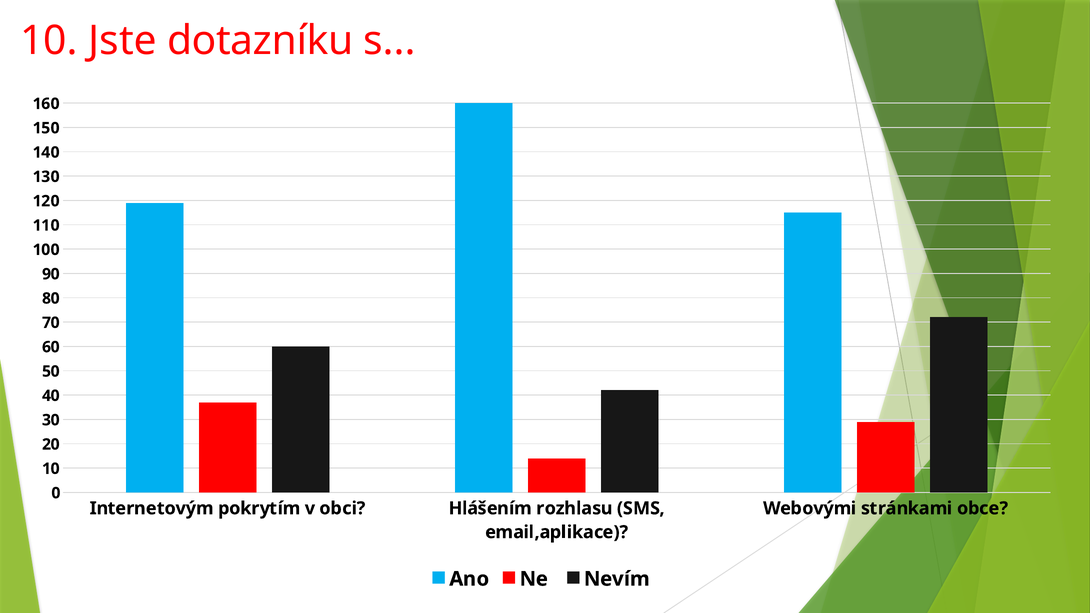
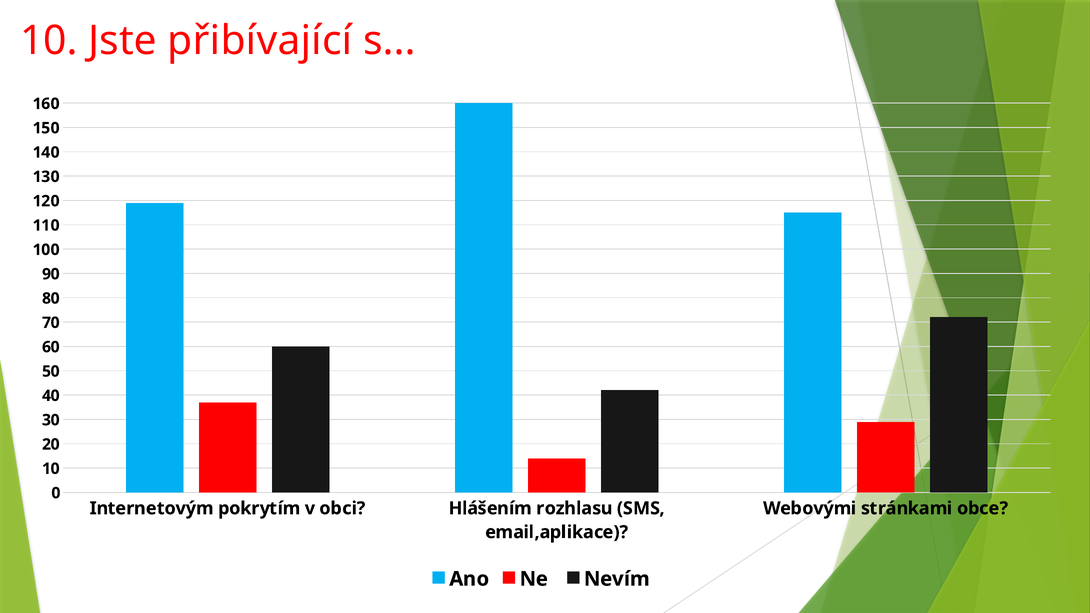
dotazníku: dotazníku -> přibívající
